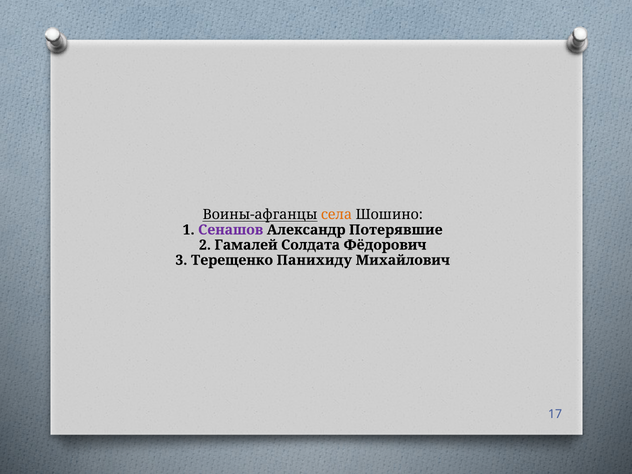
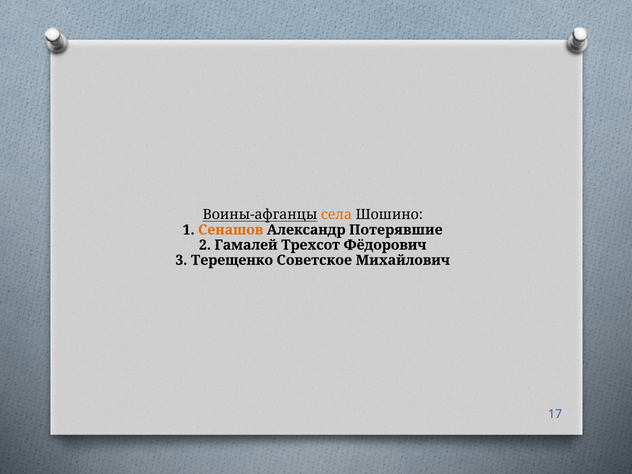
Сенашов colour: purple -> orange
Солдата: Солдата -> Трехсот
Панихиду: Панихиду -> Советское
